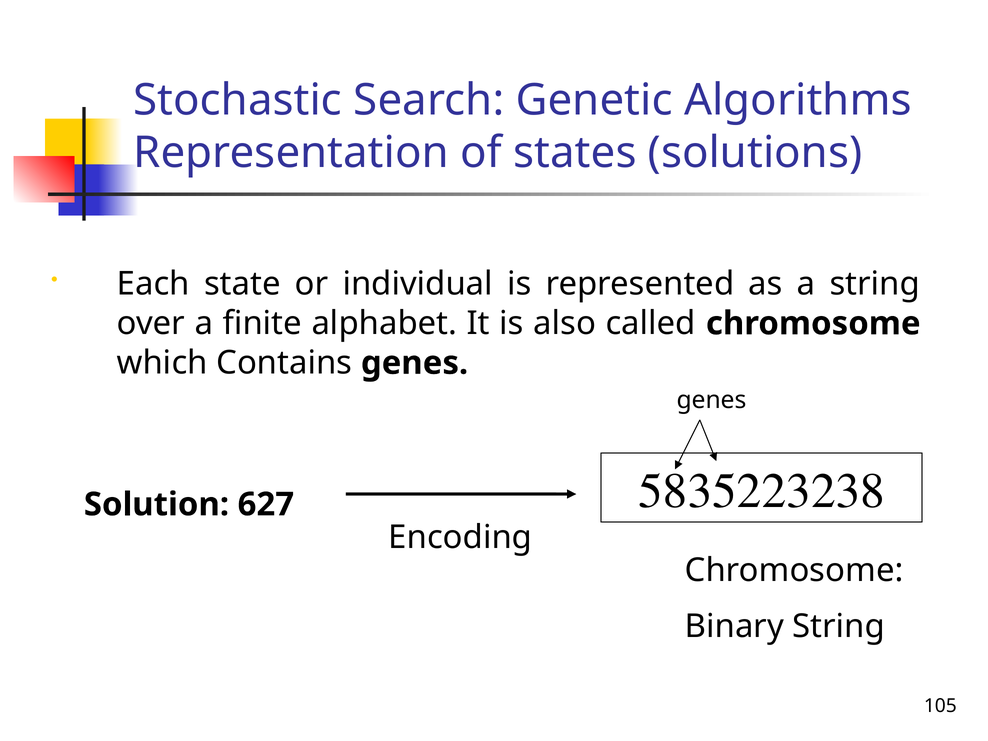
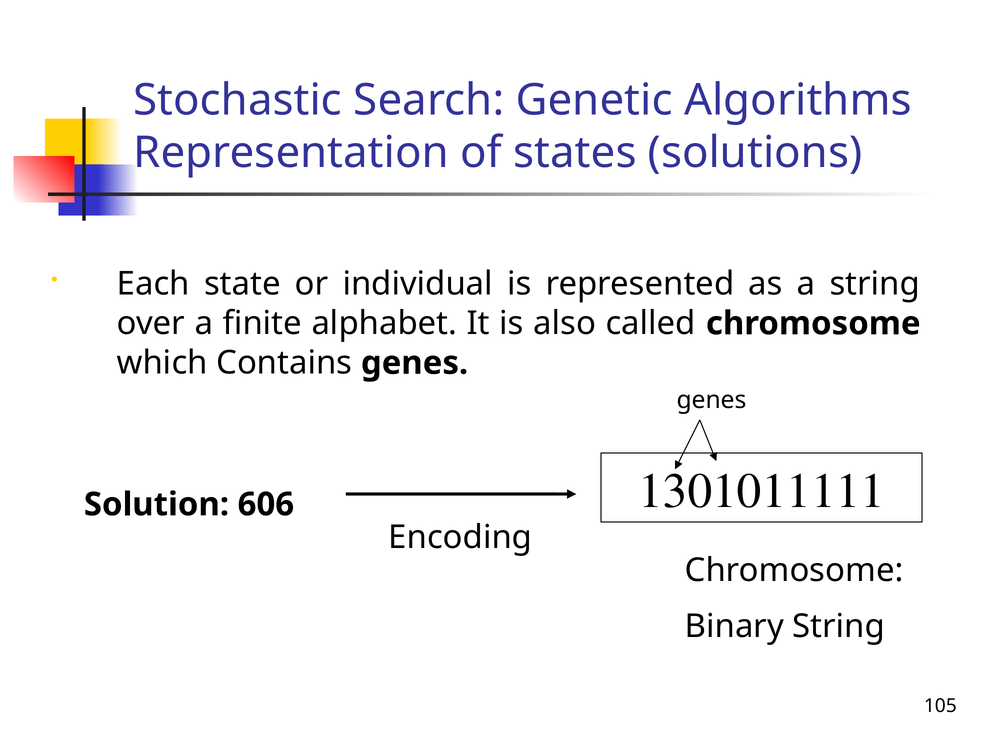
5835223238: 5835223238 -> 1301011111
627: 627 -> 606
